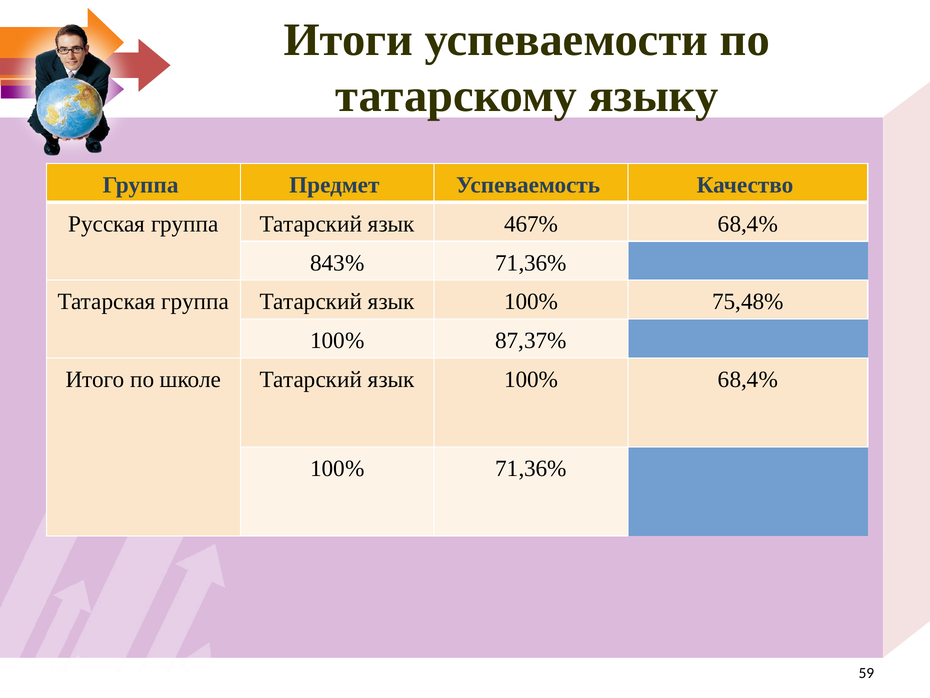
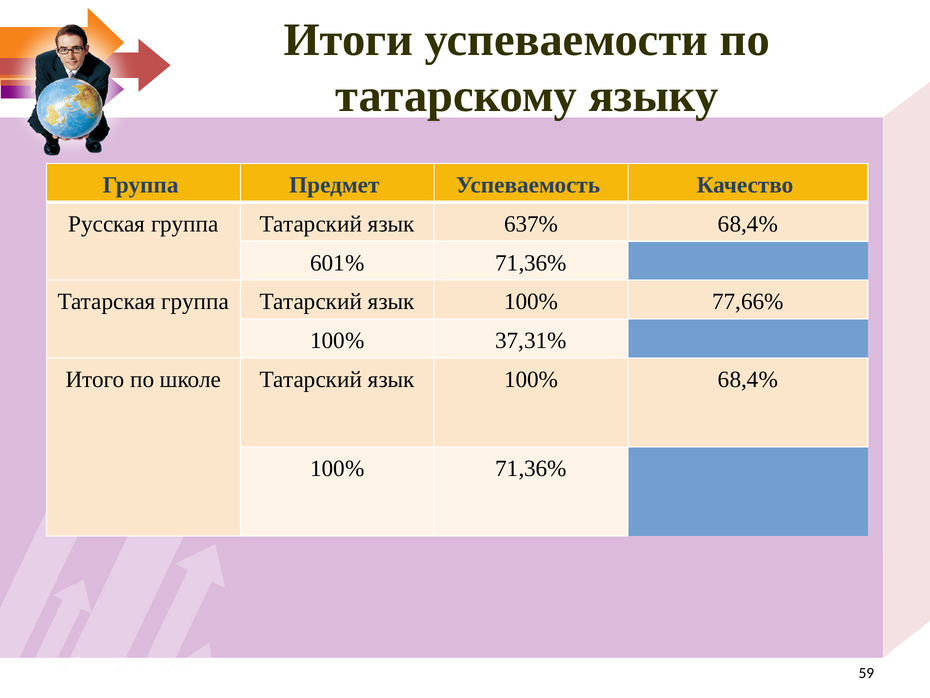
467%: 467% -> 637%
843%: 843% -> 601%
75,48%: 75,48% -> 77,66%
87,37%: 87,37% -> 37,31%
